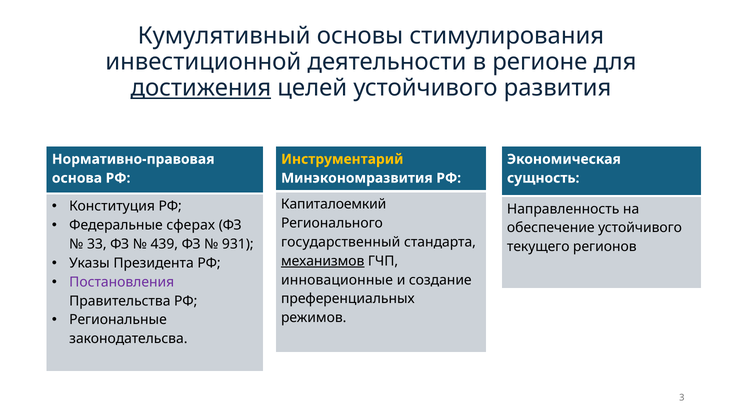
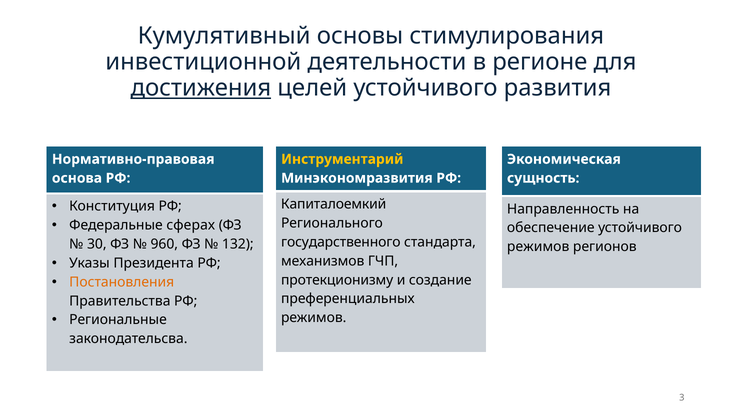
государственный: государственный -> государственного
33: 33 -> 30
439: 439 -> 960
931: 931 -> 132
текущего at (538, 247): текущего -> режимов
механизмов underline: present -> none
Постановления colour: purple -> orange
инновационные: инновационные -> протекционизму
